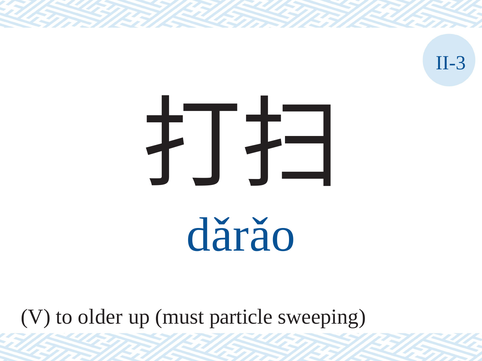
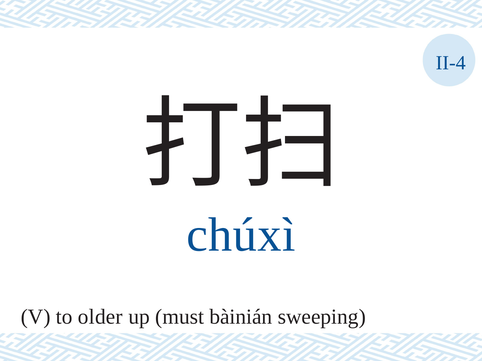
II-3: II-3 -> II-4
dǎrǎo: dǎrǎo -> chúxì
particle: particle -> bàinián
